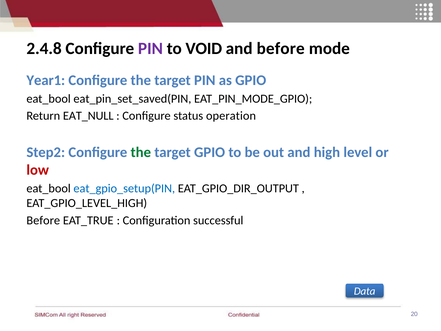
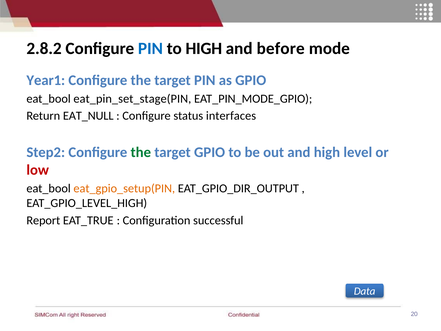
2.4.8: 2.4.8 -> 2.8.2
PIN at (150, 49) colour: purple -> blue
to VOID: VOID -> HIGH
eat_pin_set_saved(PIN: eat_pin_set_saved(PIN -> eat_pin_set_stage(PIN
operation: operation -> interfaces
eat_gpio_setup(PIN colour: blue -> orange
Before at (43, 220): Before -> Report
